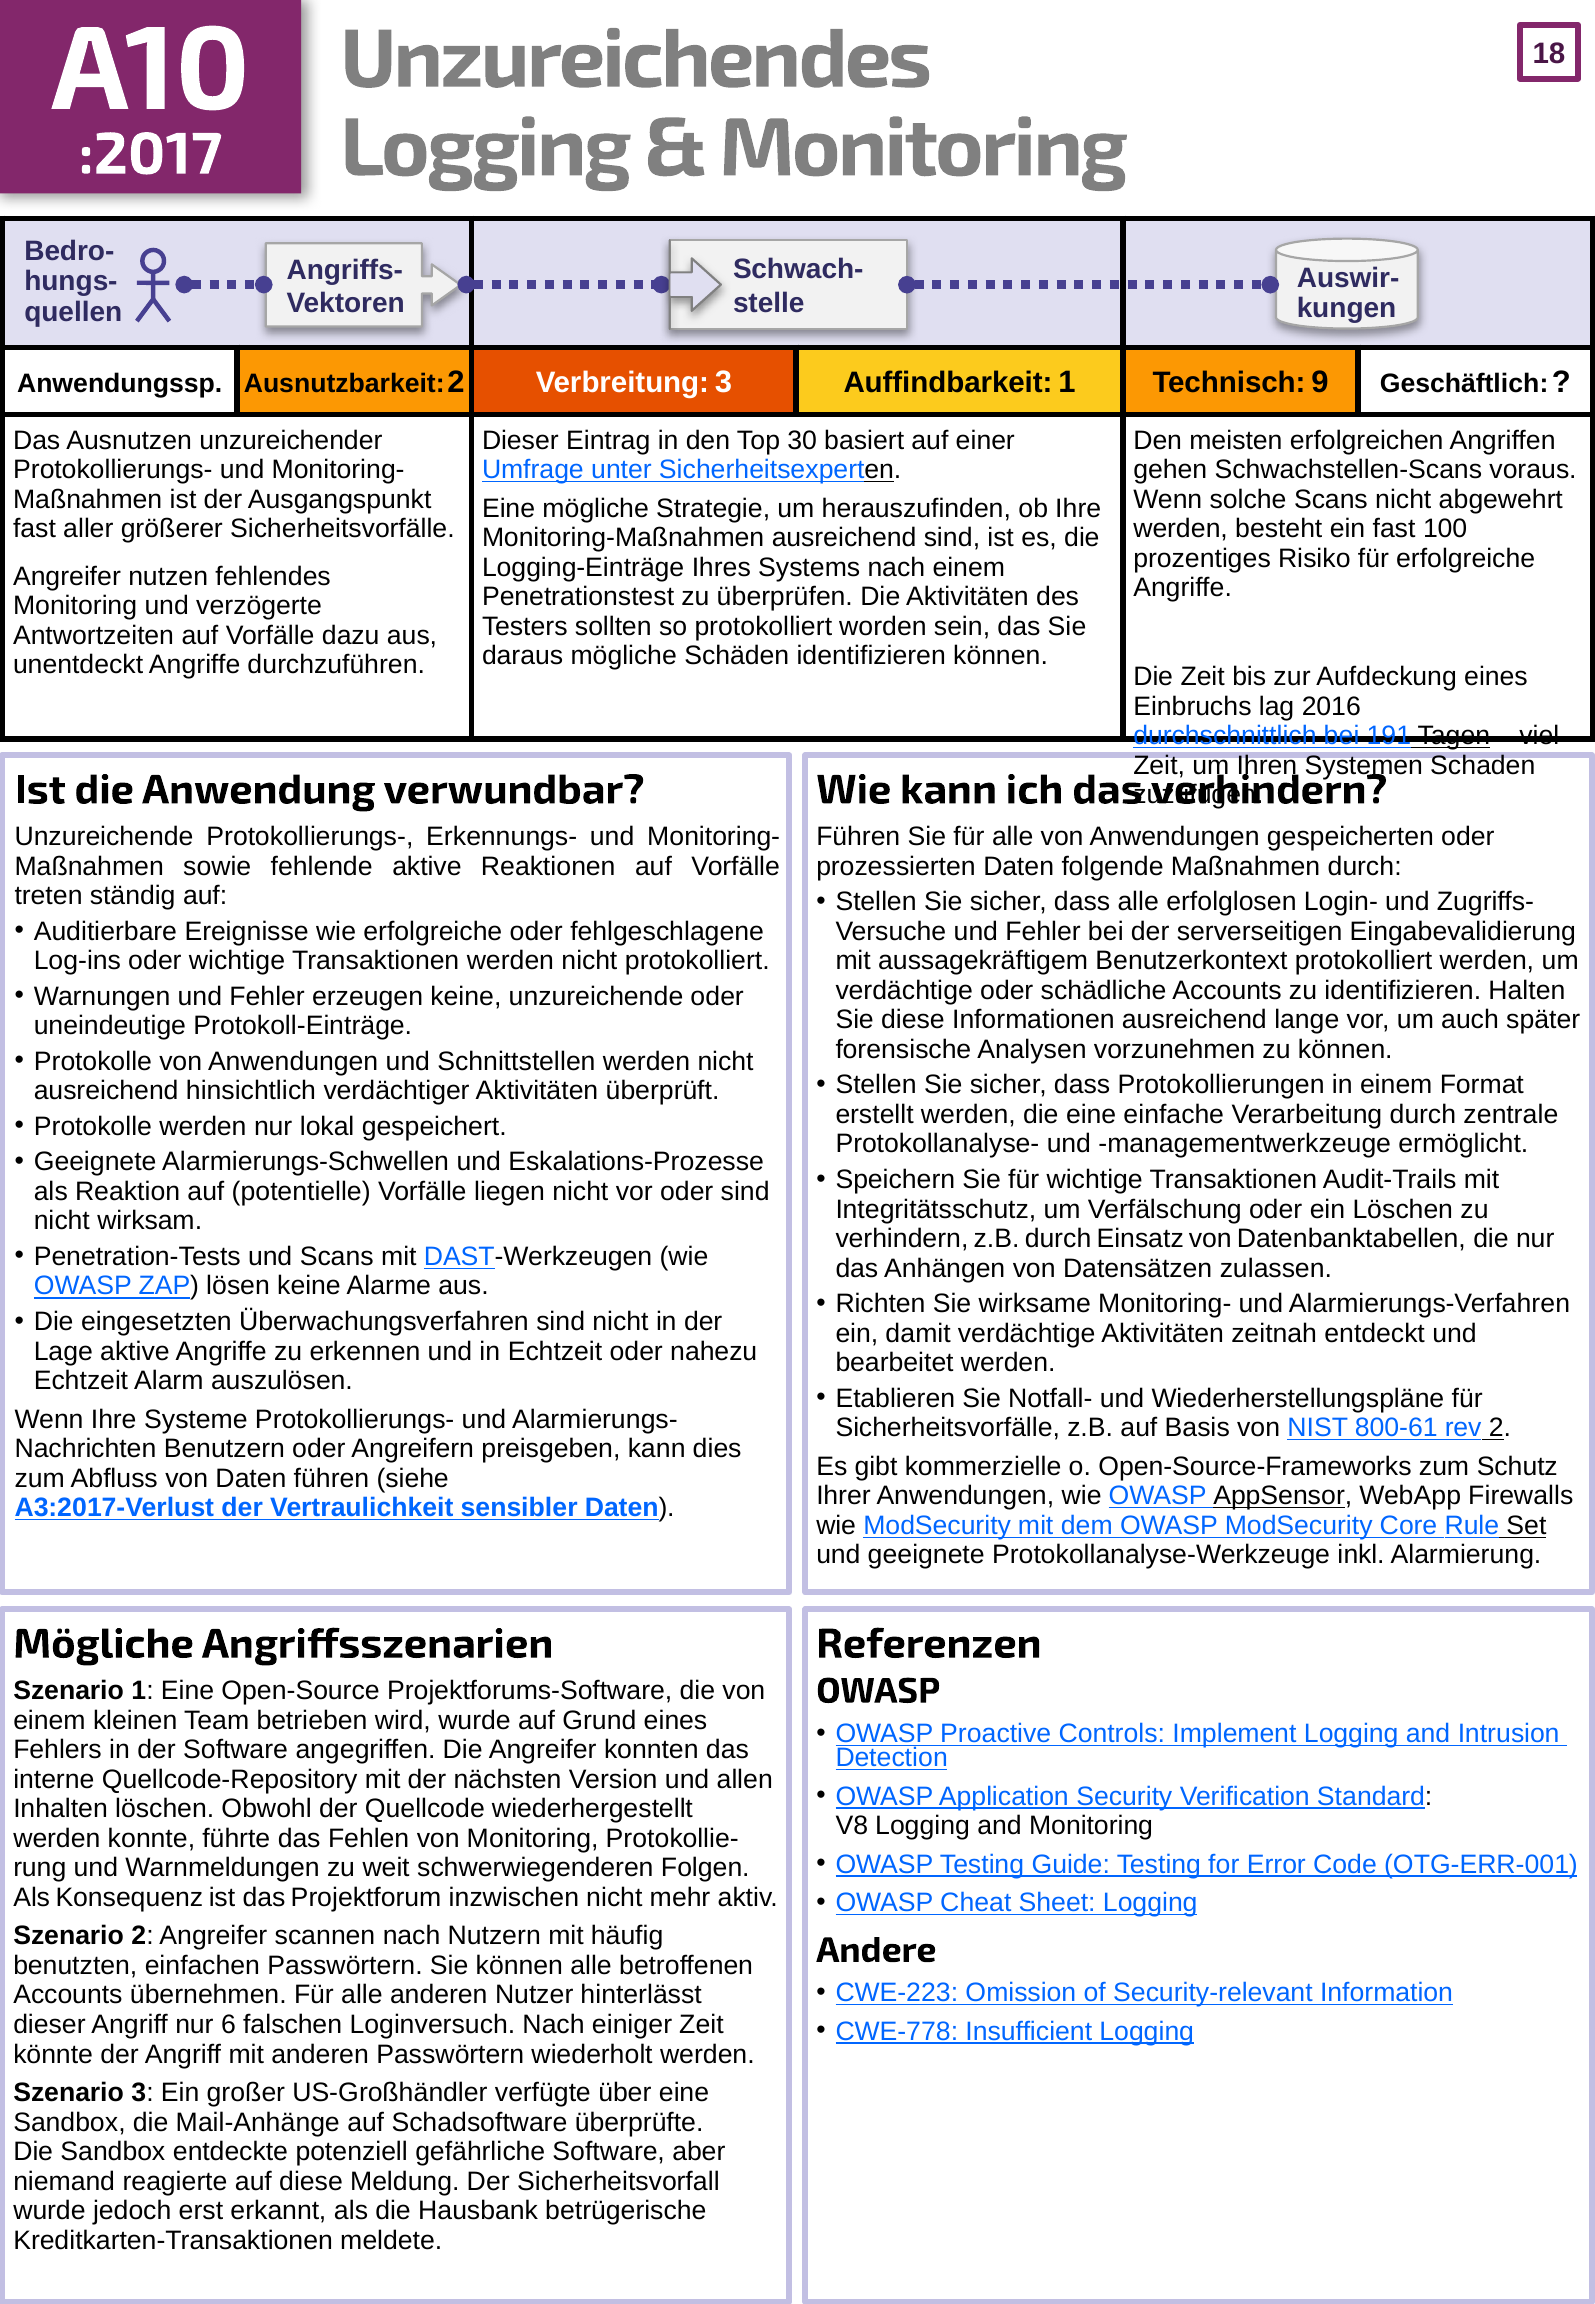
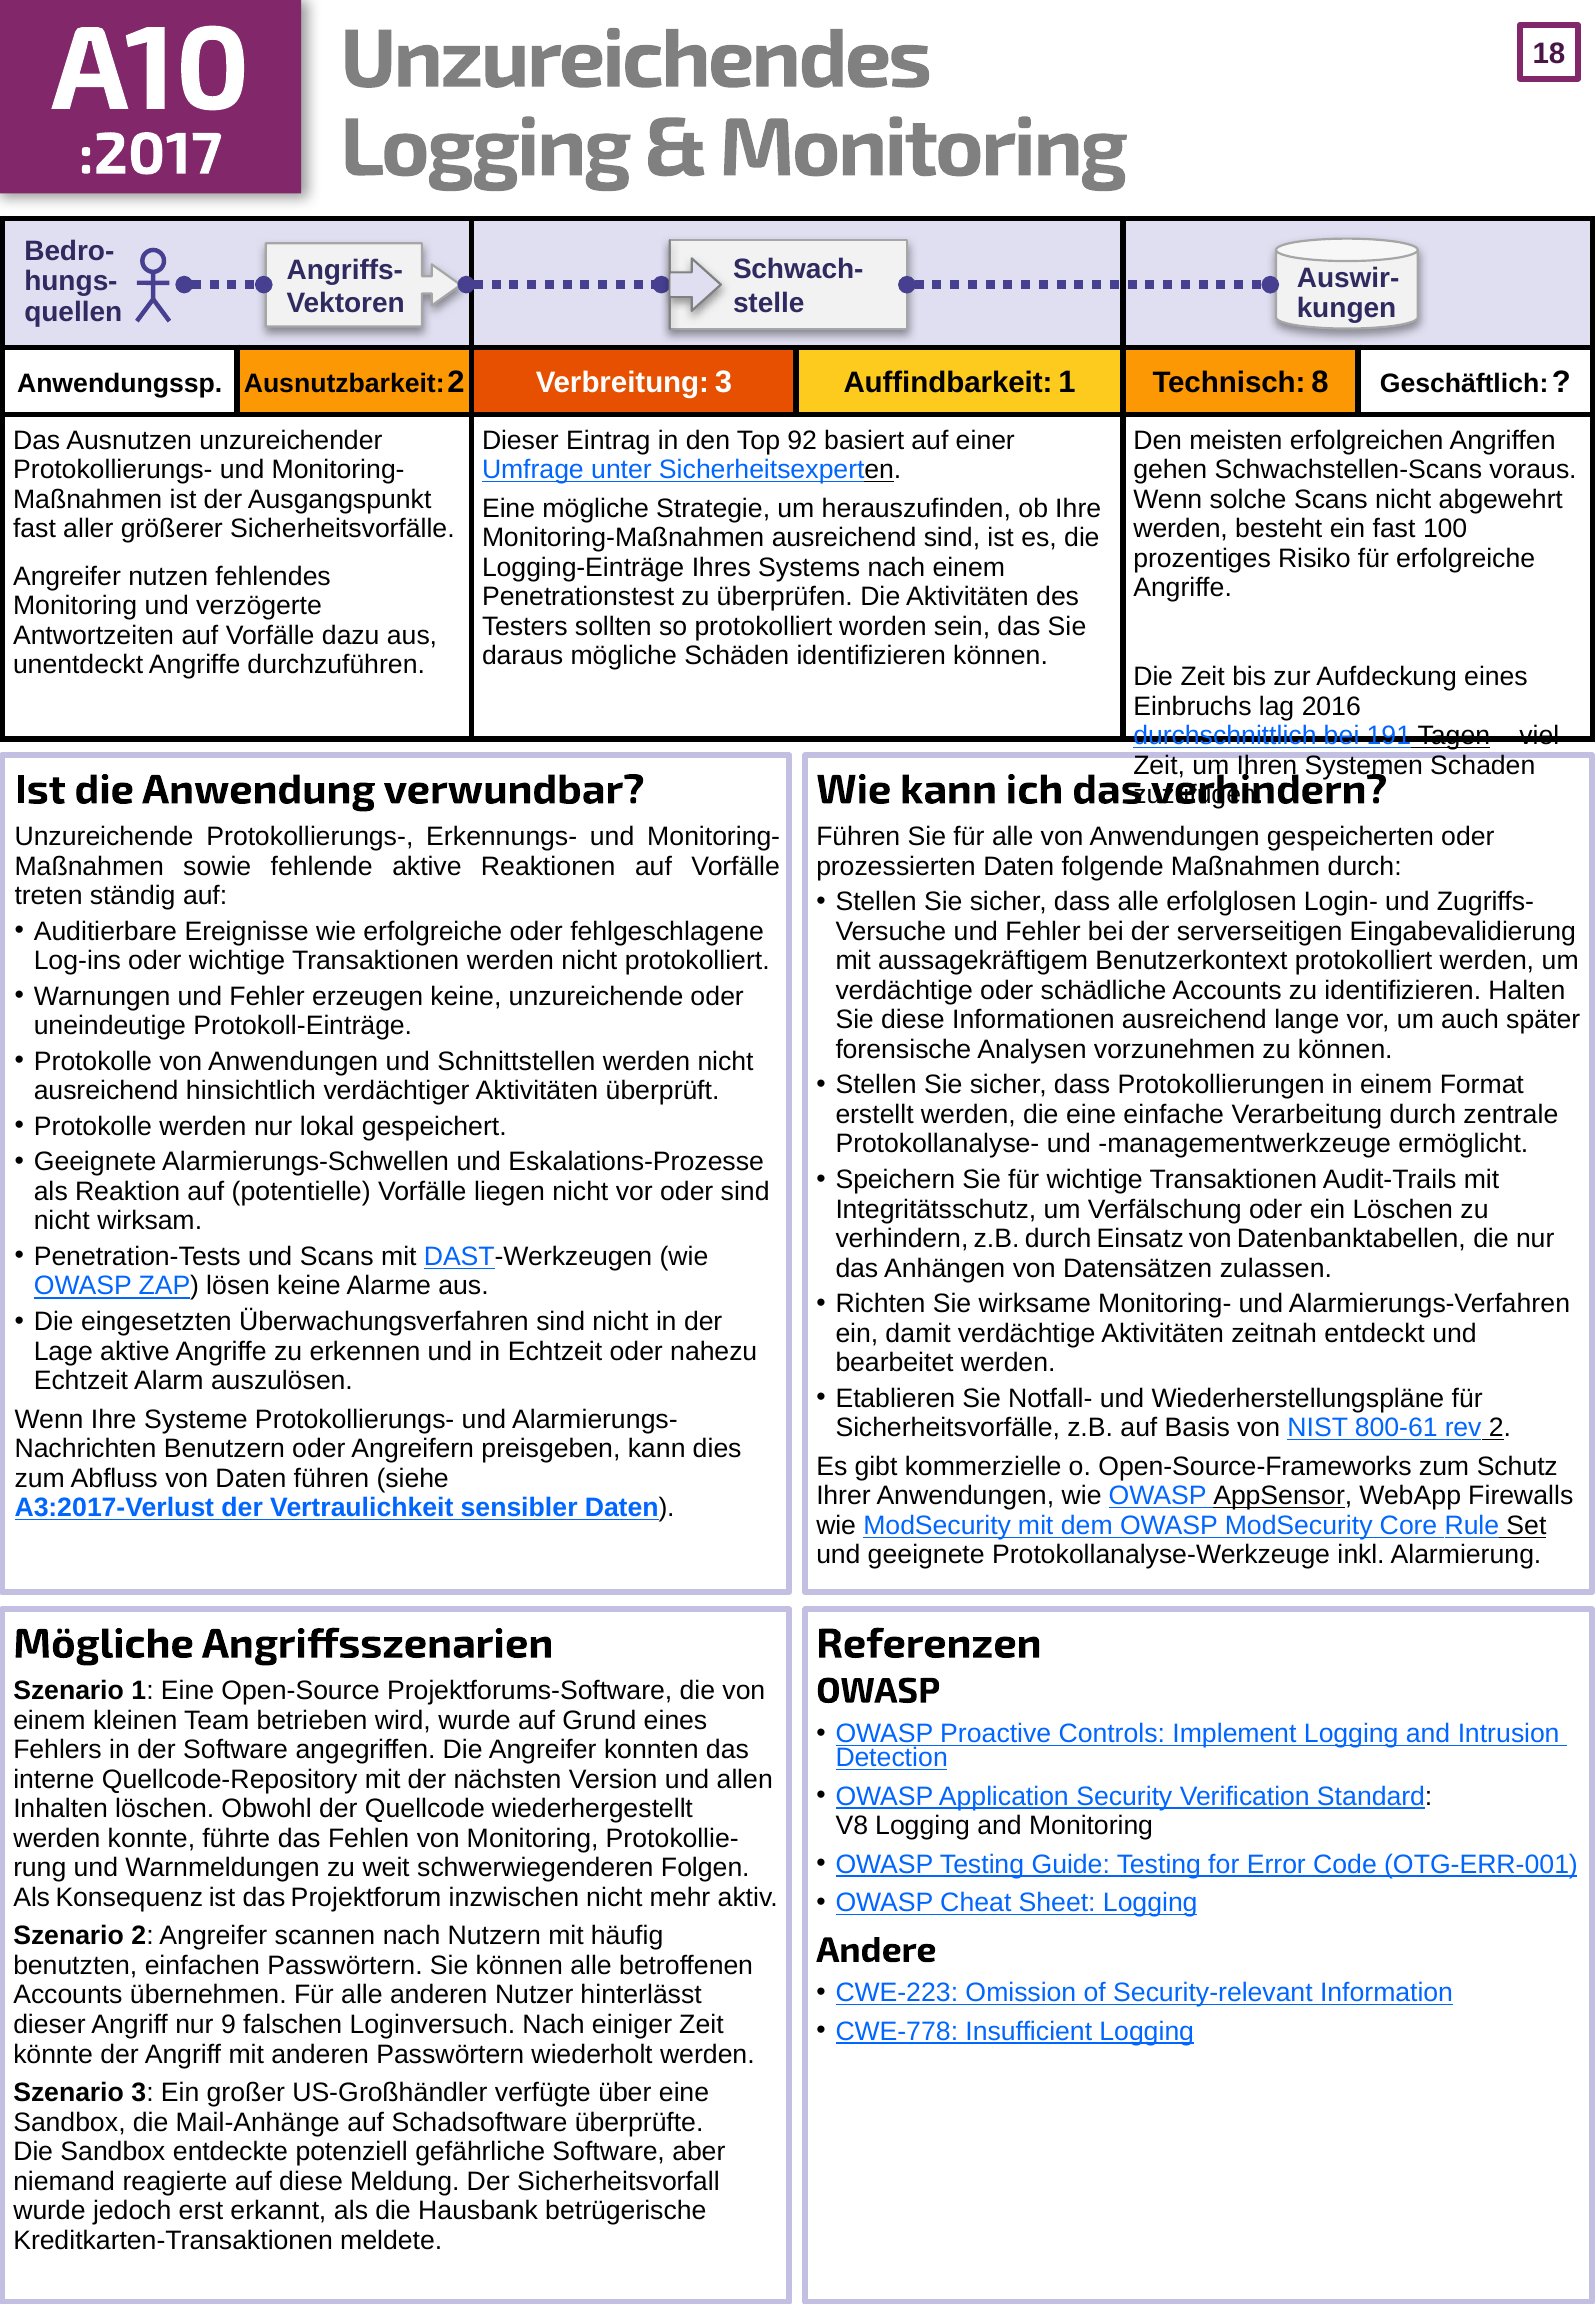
9: 9 -> 8
30: 30 -> 92
6: 6 -> 9
